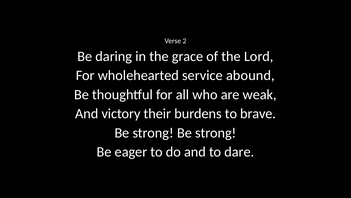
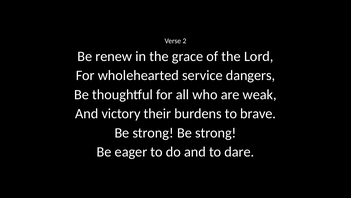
daring: daring -> renew
abound: abound -> dangers
